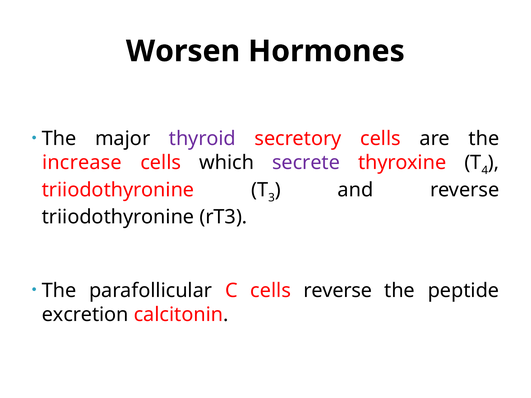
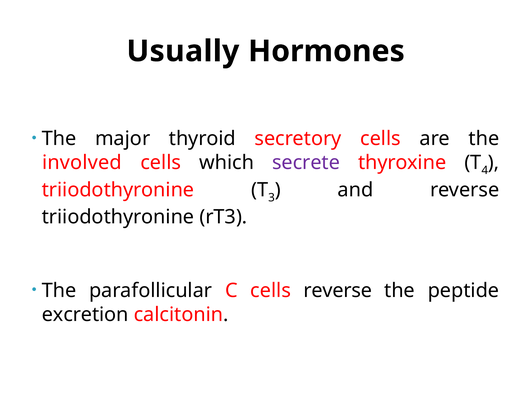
Worsen: Worsen -> Usually
thyroid colour: purple -> black
increase: increase -> involved
